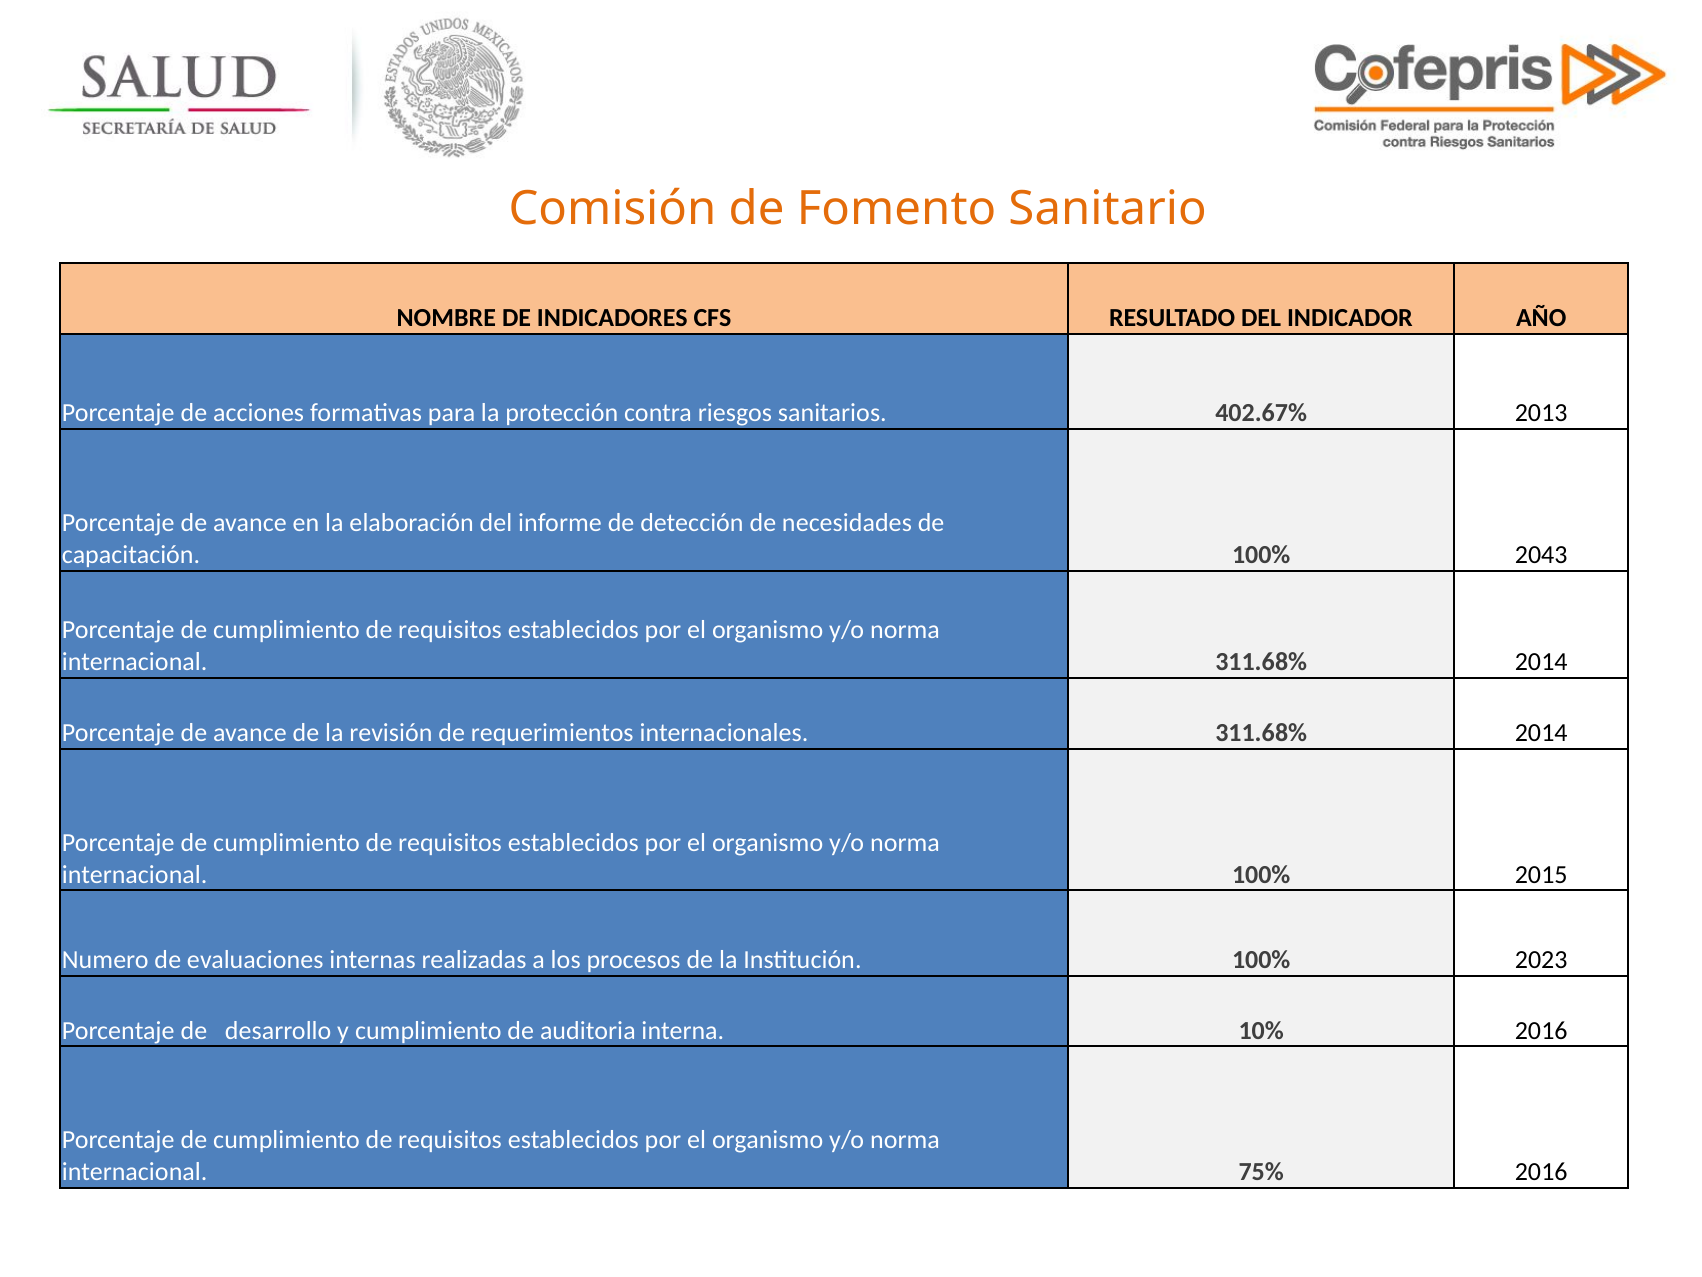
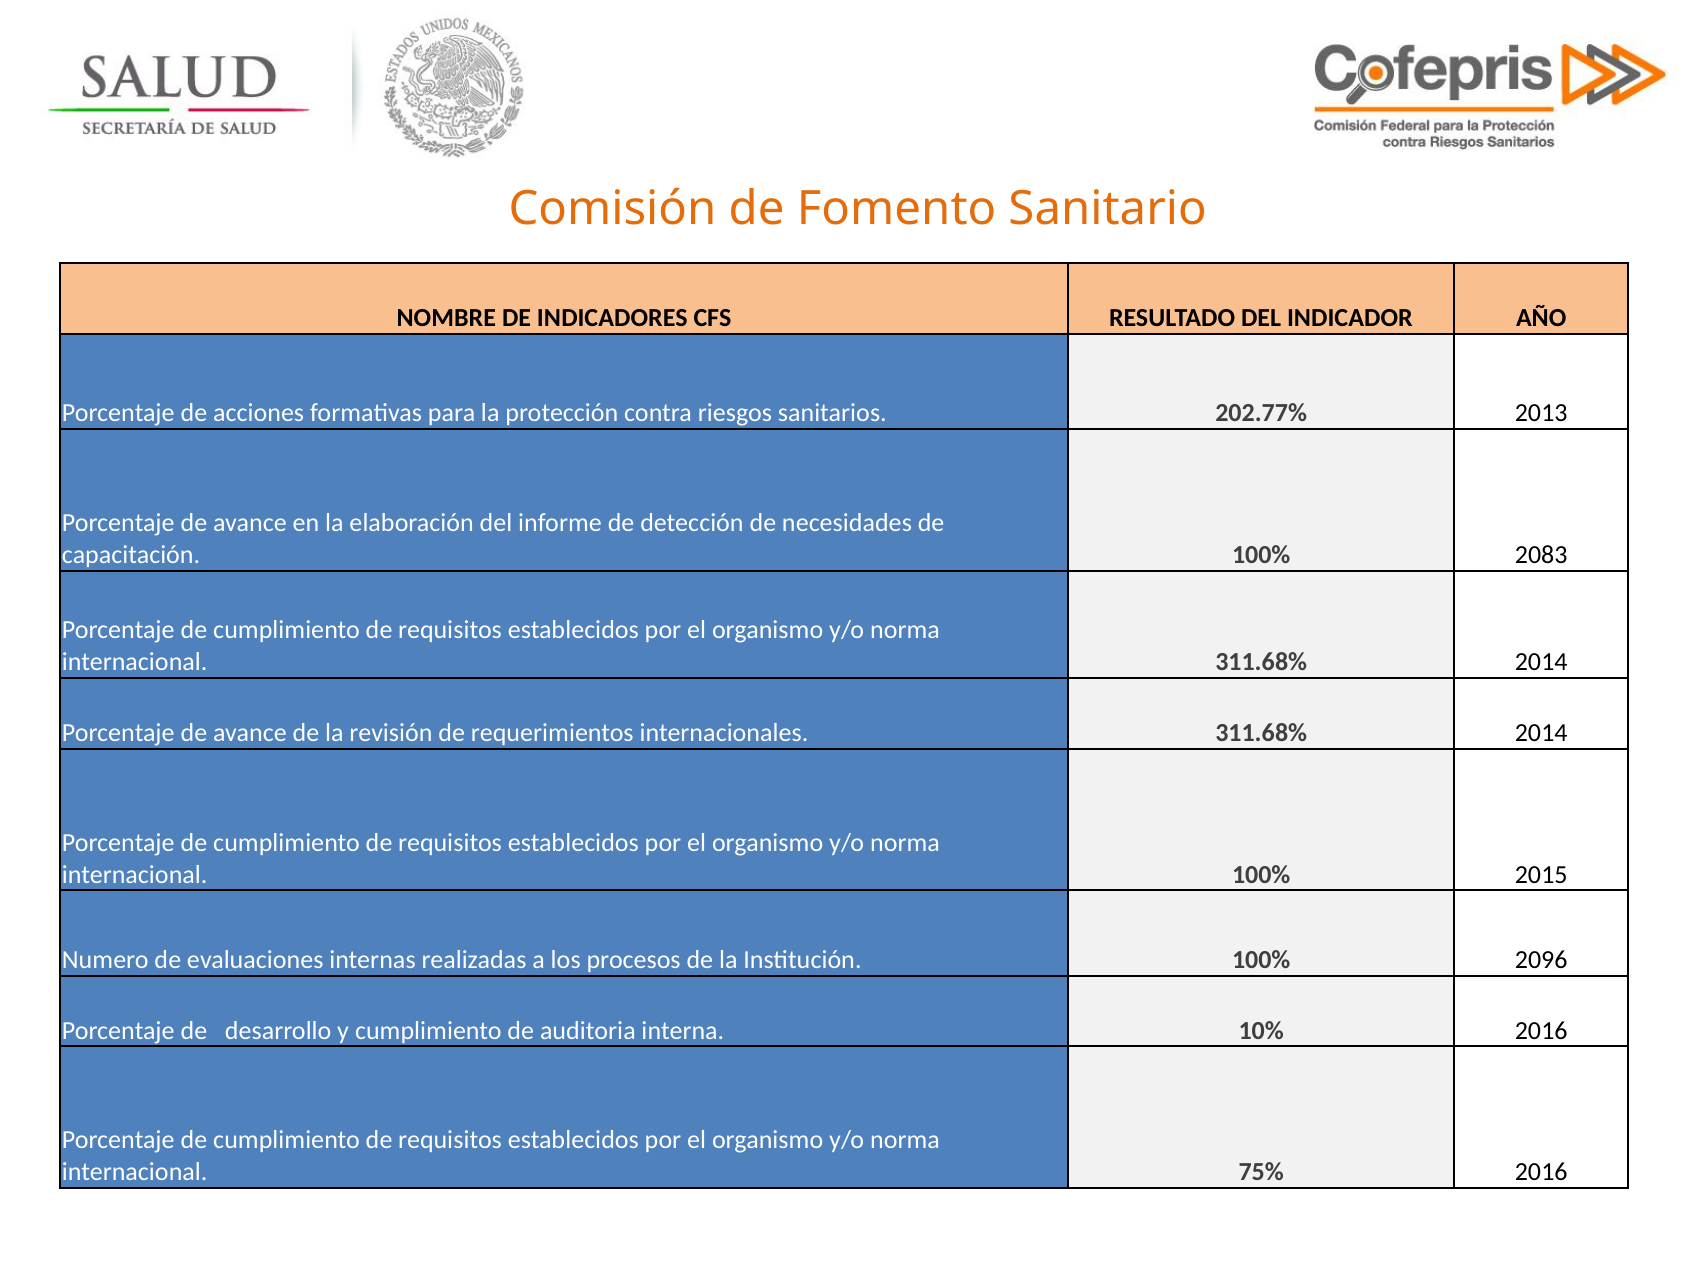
402.67%: 402.67% -> 202.77%
2043: 2043 -> 2083
2023: 2023 -> 2096
